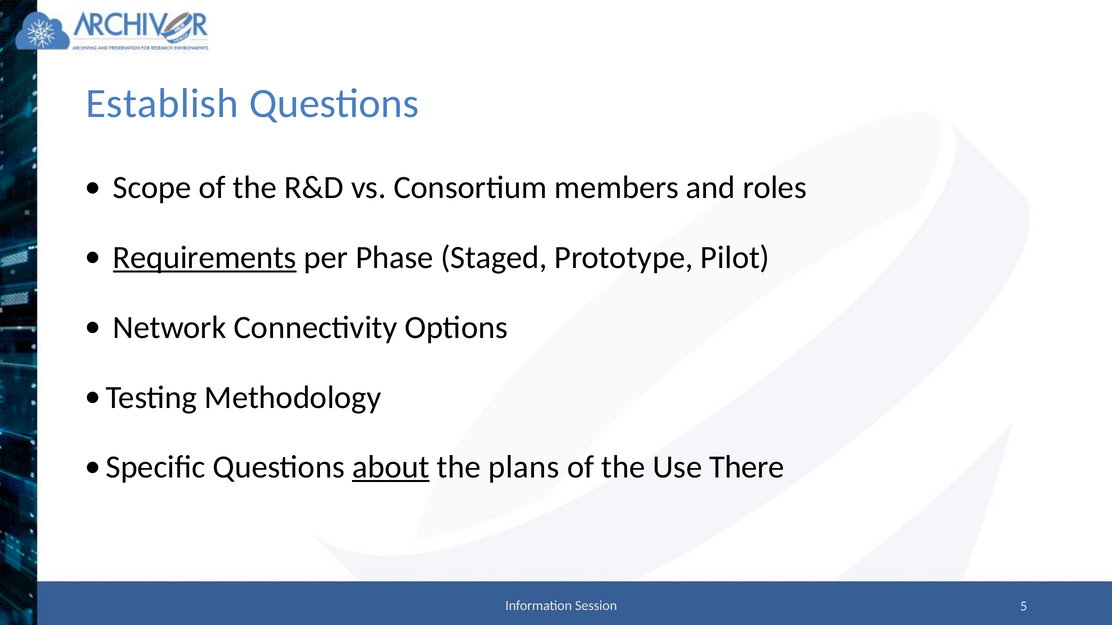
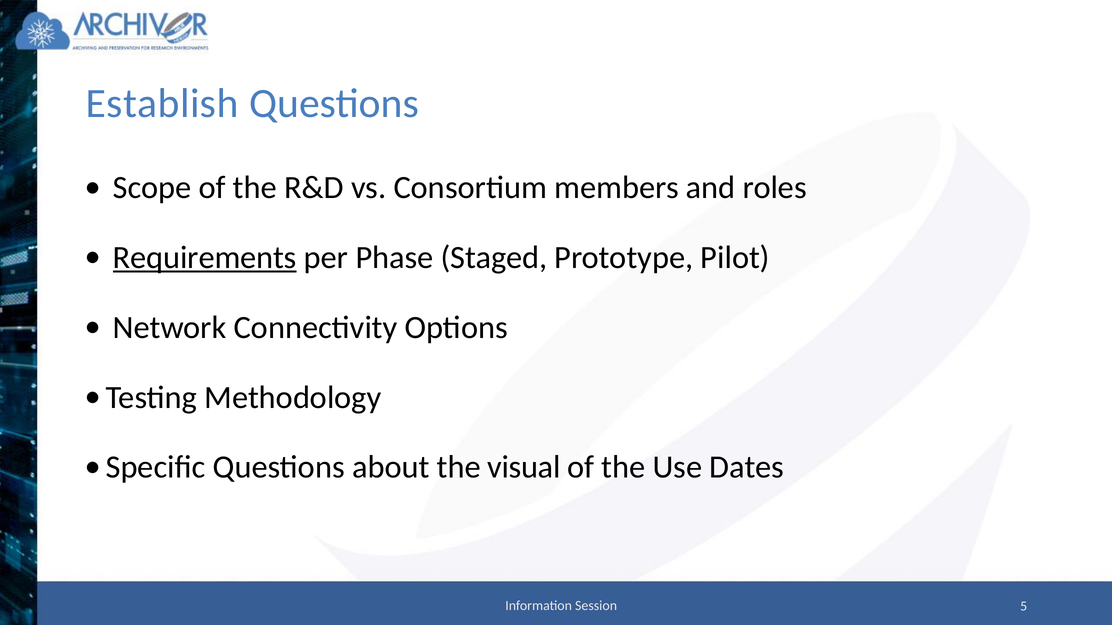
about underline: present -> none
plans: plans -> visual
There: There -> Dates
